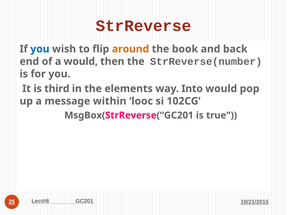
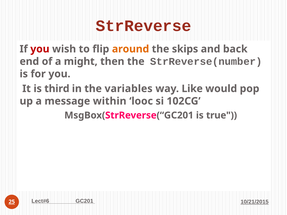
you at (40, 49) colour: blue -> red
book: book -> skips
a would: would -> might
elements: elements -> variables
Into: Into -> Like
